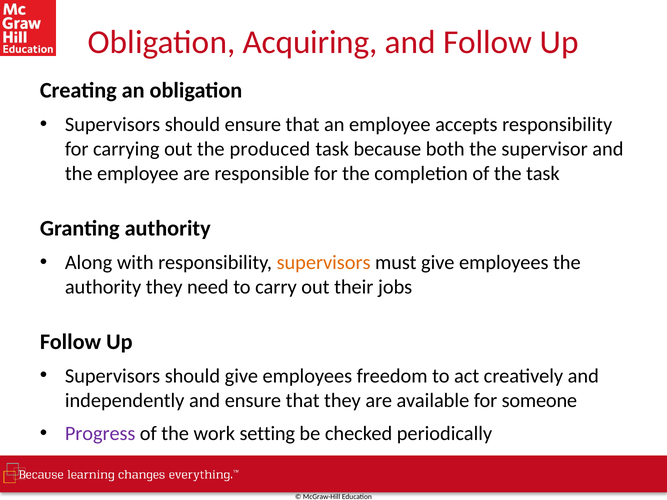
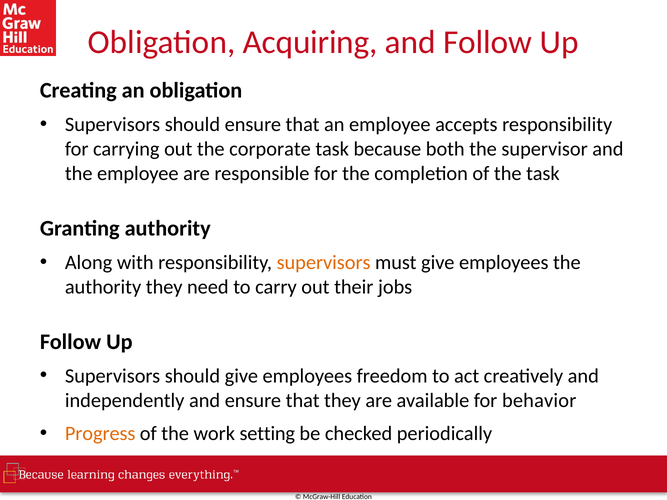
produced: produced -> corporate
someone: someone -> behavior
Progress colour: purple -> orange
